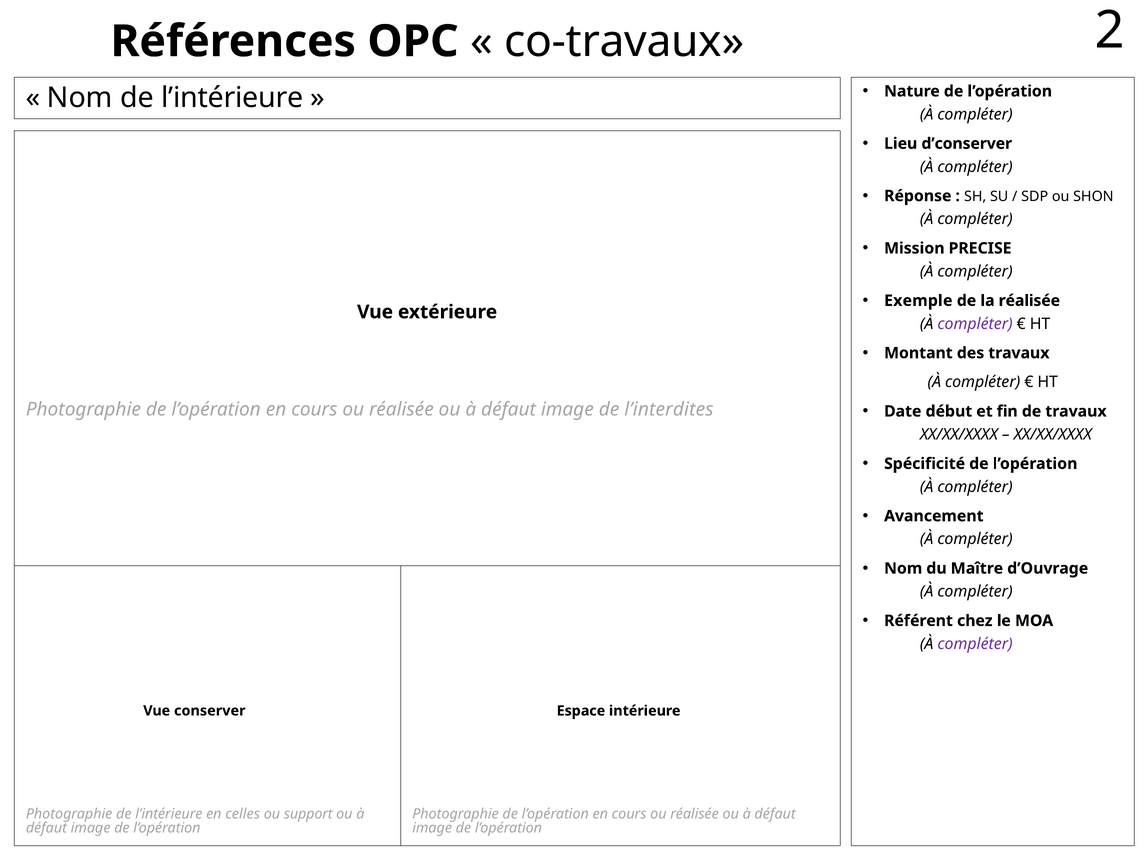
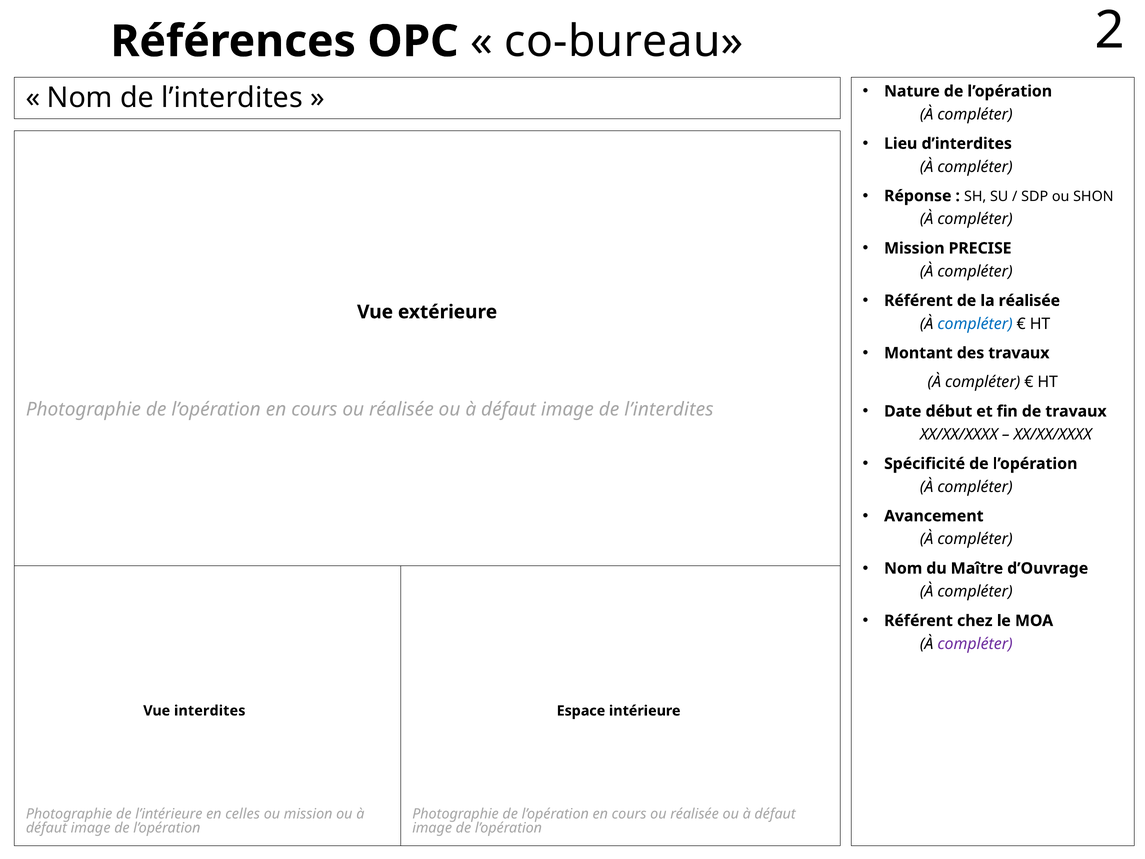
co-travaux: co-travaux -> co-bureau
Nom de l’intérieure: l’intérieure -> l’interdites
d’conserver: d’conserver -> d’interdites
Exemple at (918, 301): Exemple -> Référent
compléter at (975, 324) colour: purple -> blue
conserver: conserver -> interdites
ou support: support -> mission
